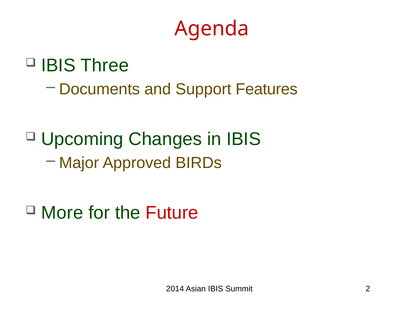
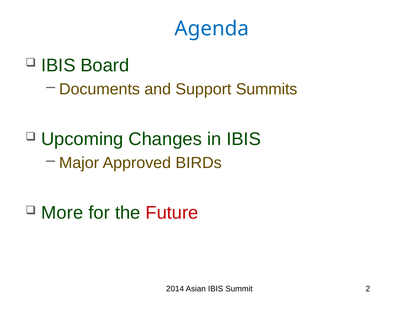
Agenda colour: red -> blue
Three: Three -> Board
Features: Features -> Summits
